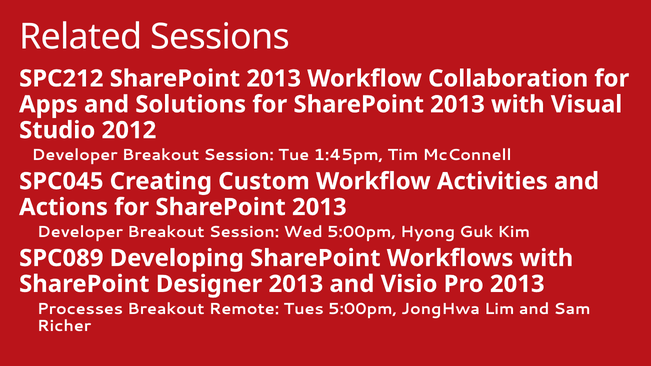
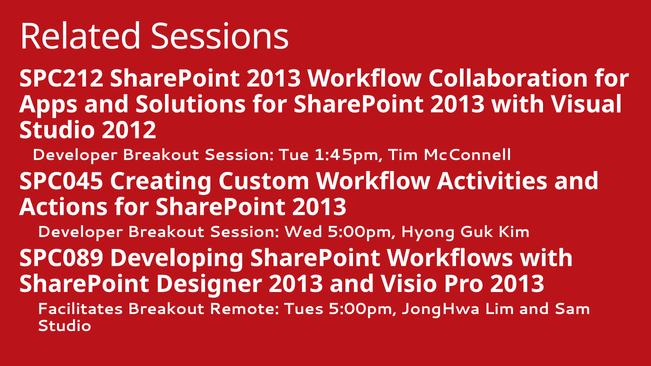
Processes: Processes -> Facilitates
Richer at (64, 326): Richer -> Studio
